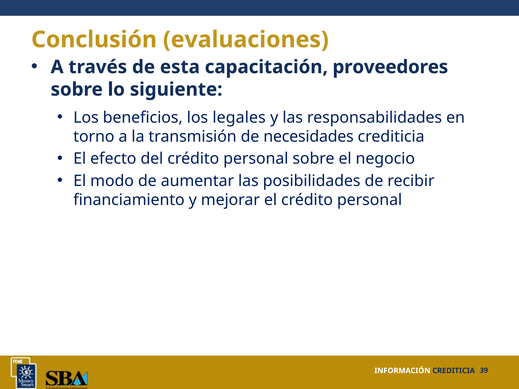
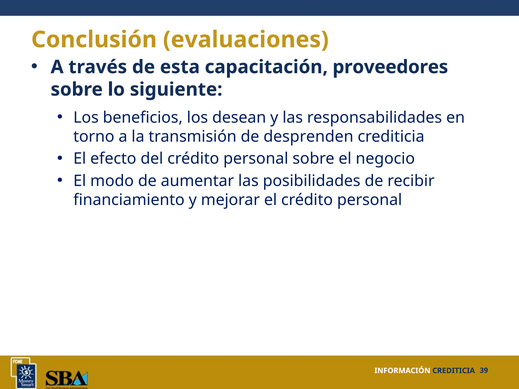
legales: legales -> desean
necesidades: necesidades -> desprenden
